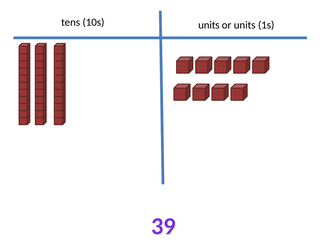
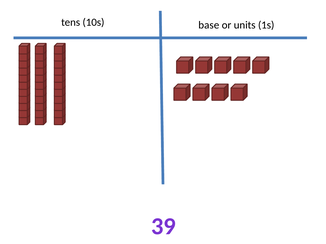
10s units: units -> base
